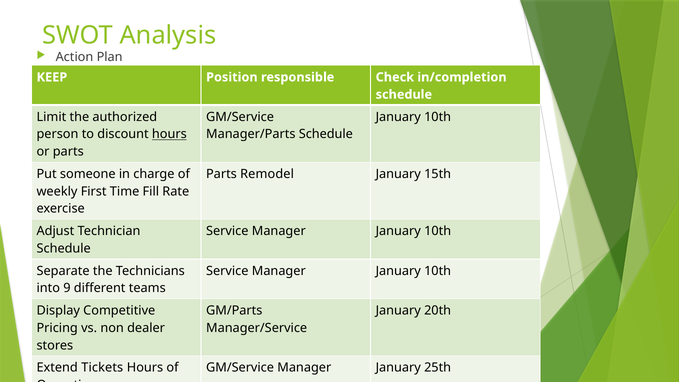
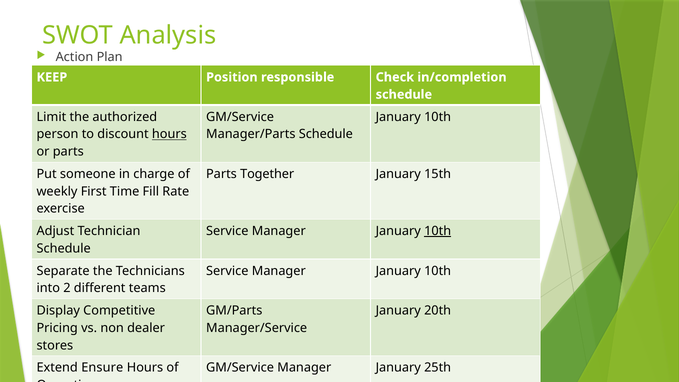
Remodel: Remodel -> Together
10th at (438, 231) underline: none -> present
9: 9 -> 2
Tickets: Tickets -> Ensure
